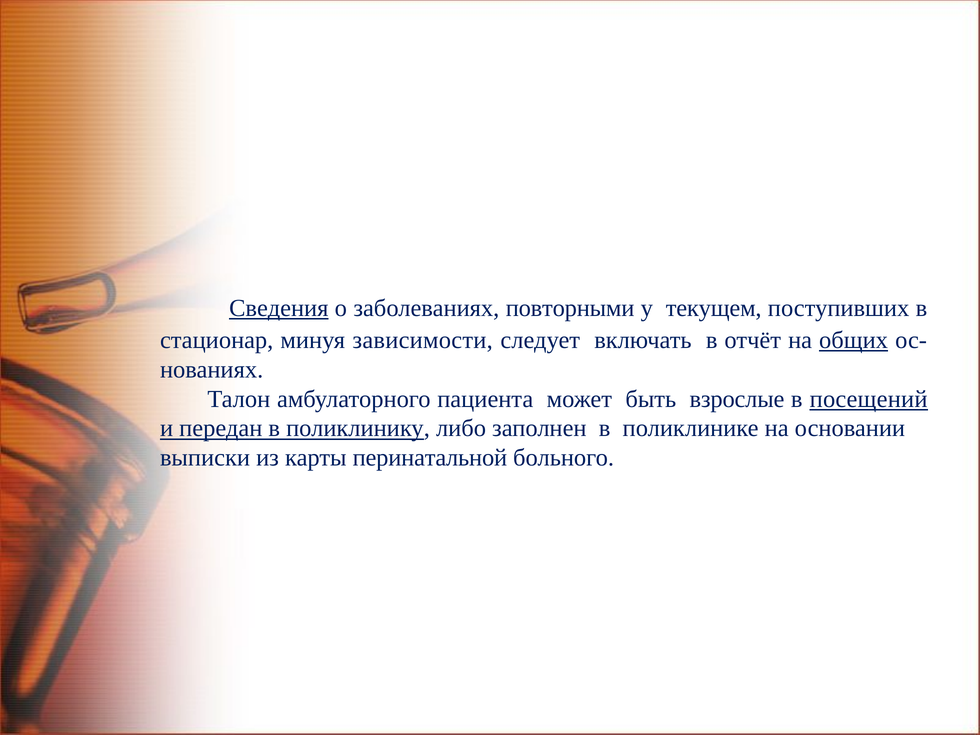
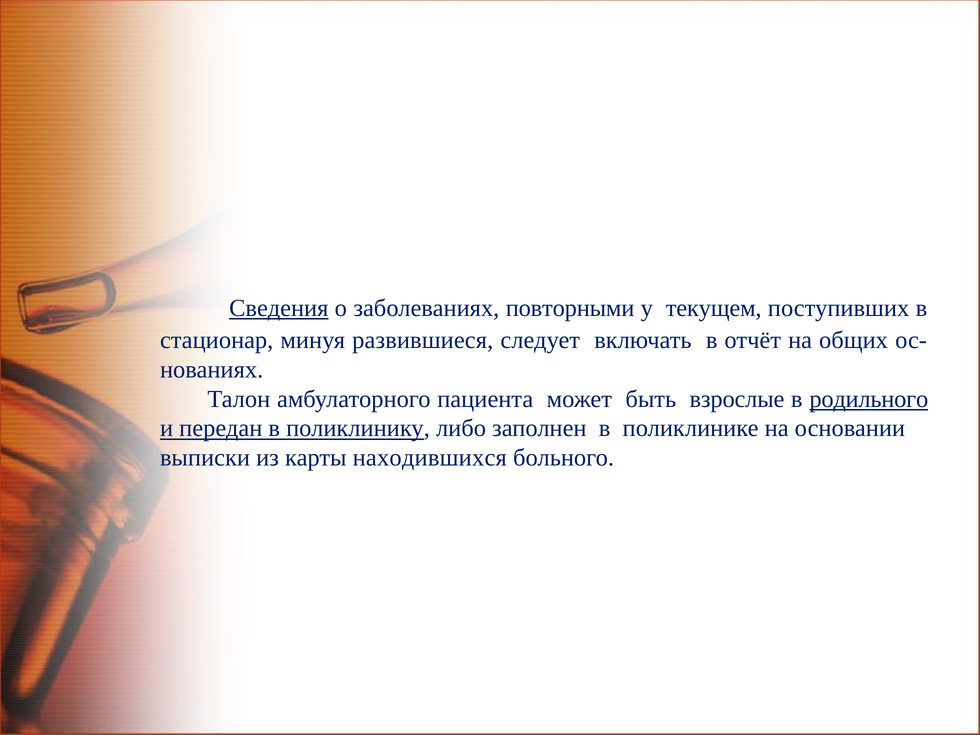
зависимости: зависимости -> развившиеся
общих underline: present -> none
посещений: посещений -> родильного
перинатальной: перинатальной -> находившихся
